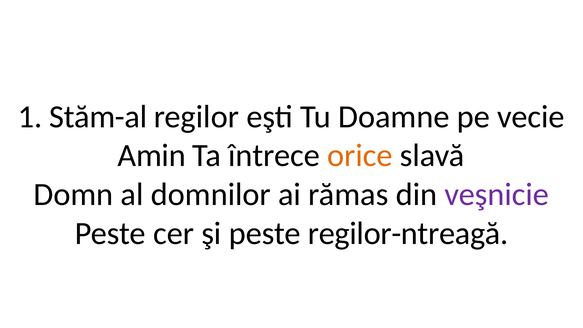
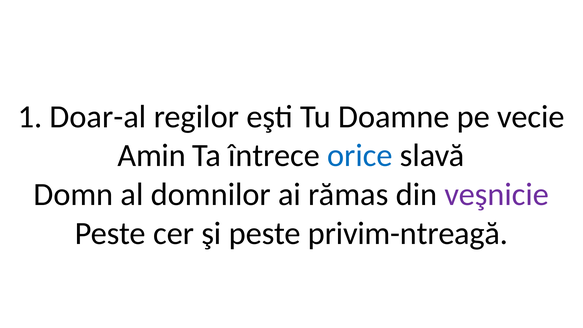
Stăm-al: Stăm-al -> Doar-al
orice colour: orange -> blue
regilor-ntreagă: regilor-ntreagă -> privim-ntreagă
